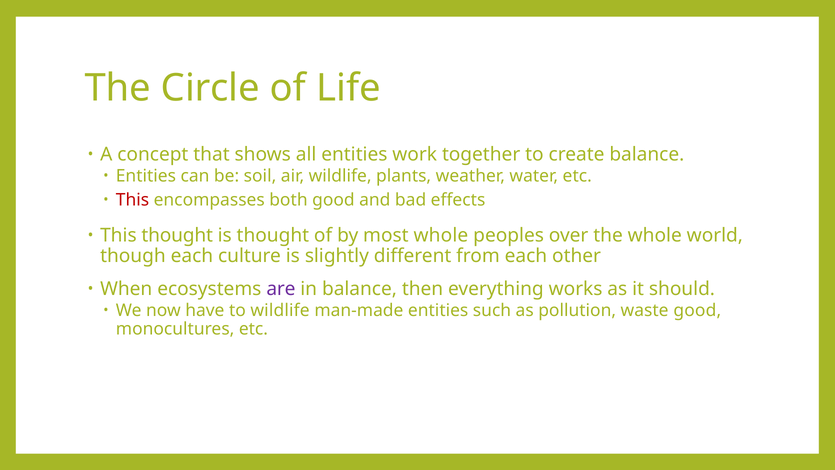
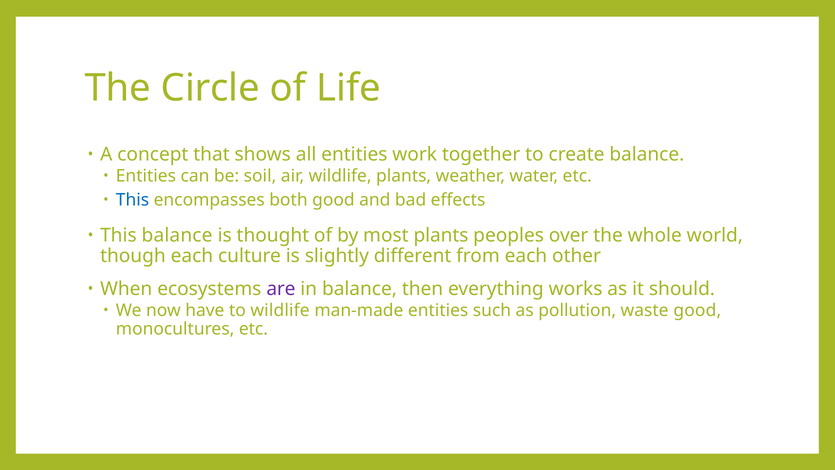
This at (132, 200) colour: red -> blue
This thought: thought -> balance
most whole: whole -> plants
